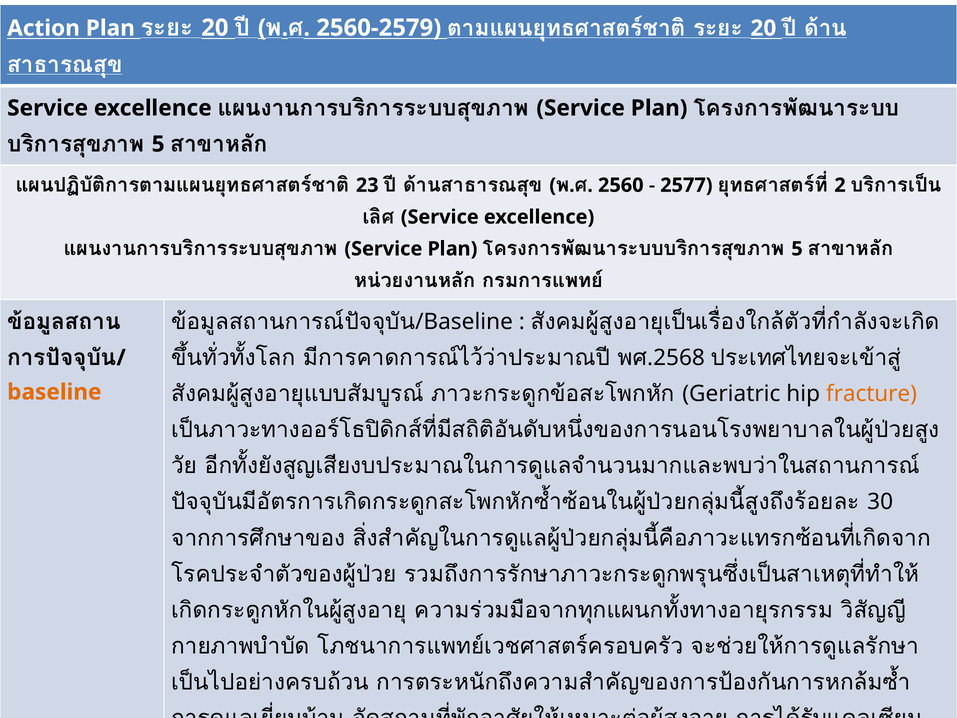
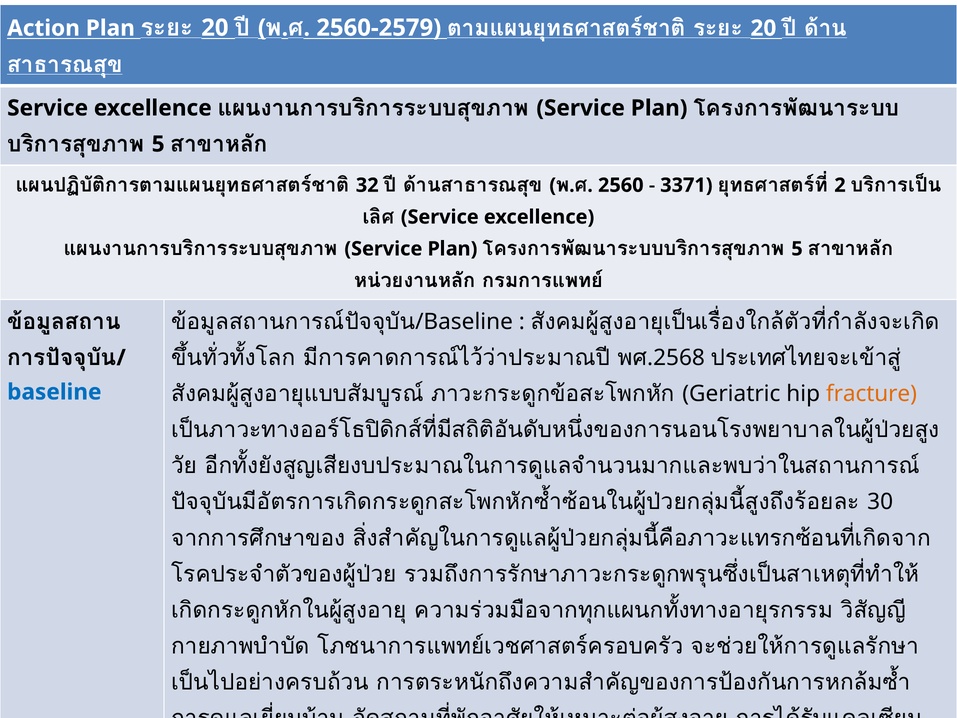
23: 23 -> 32
2577: 2577 -> 3371
baseline colour: orange -> blue
